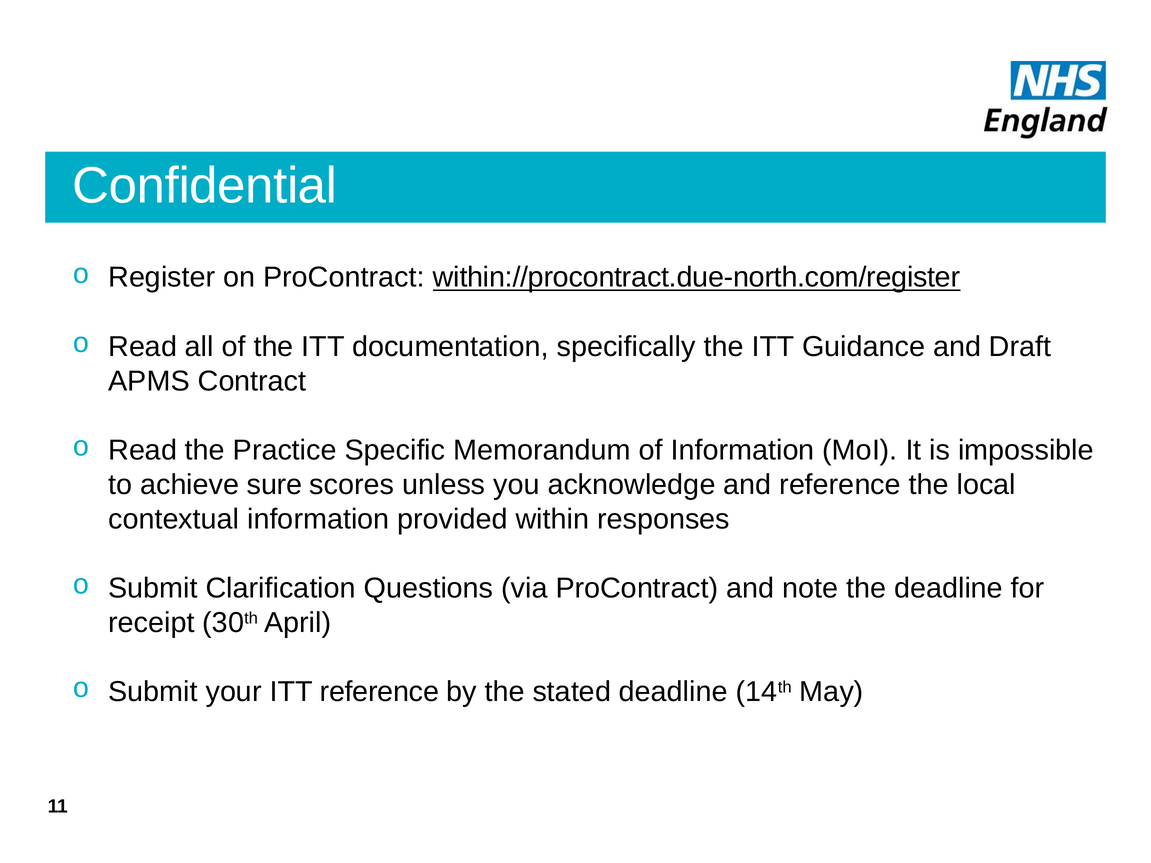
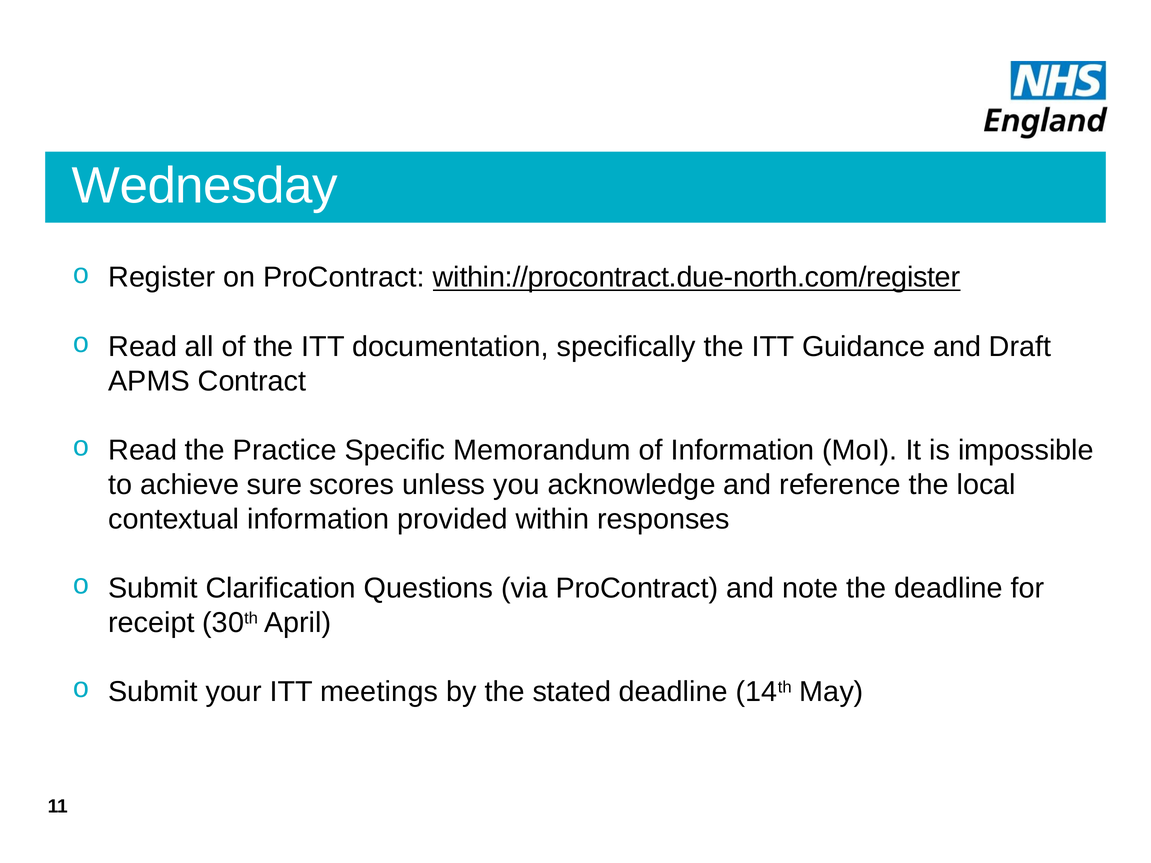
Confidential: Confidential -> Wednesday
ITT reference: reference -> meetings
